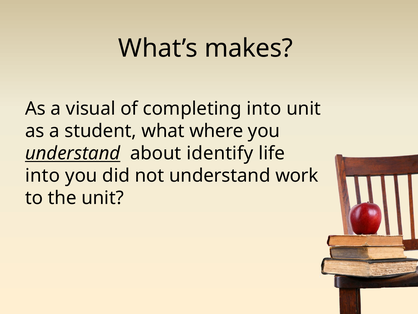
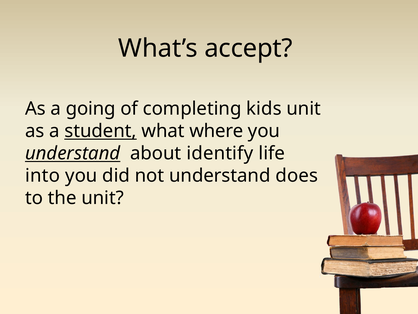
makes: makes -> accept
visual: visual -> going
completing into: into -> kids
student underline: none -> present
work: work -> does
